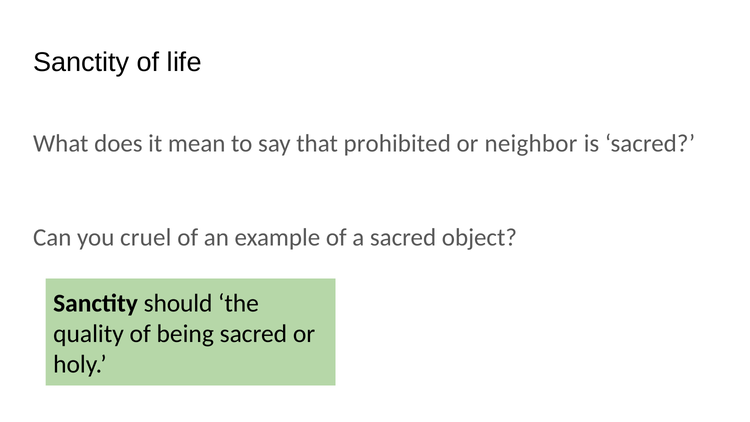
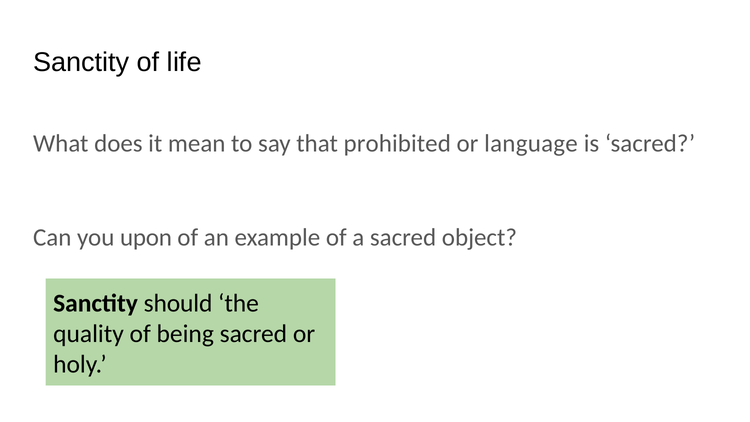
neighbor: neighbor -> language
cruel: cruel -> upon
